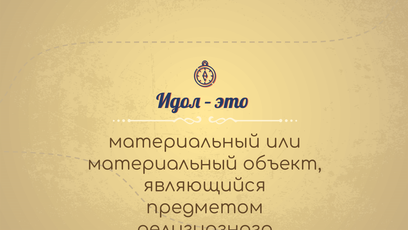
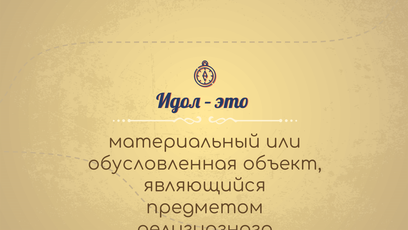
материальный at (163, 163): материальный -> обусловленная
